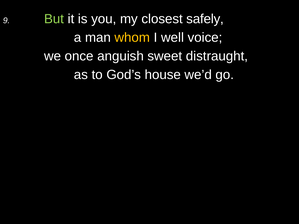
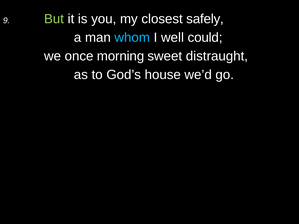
whom colour: yellow -> light blue
voice: voice -> could
anguish: anguish -> morning
